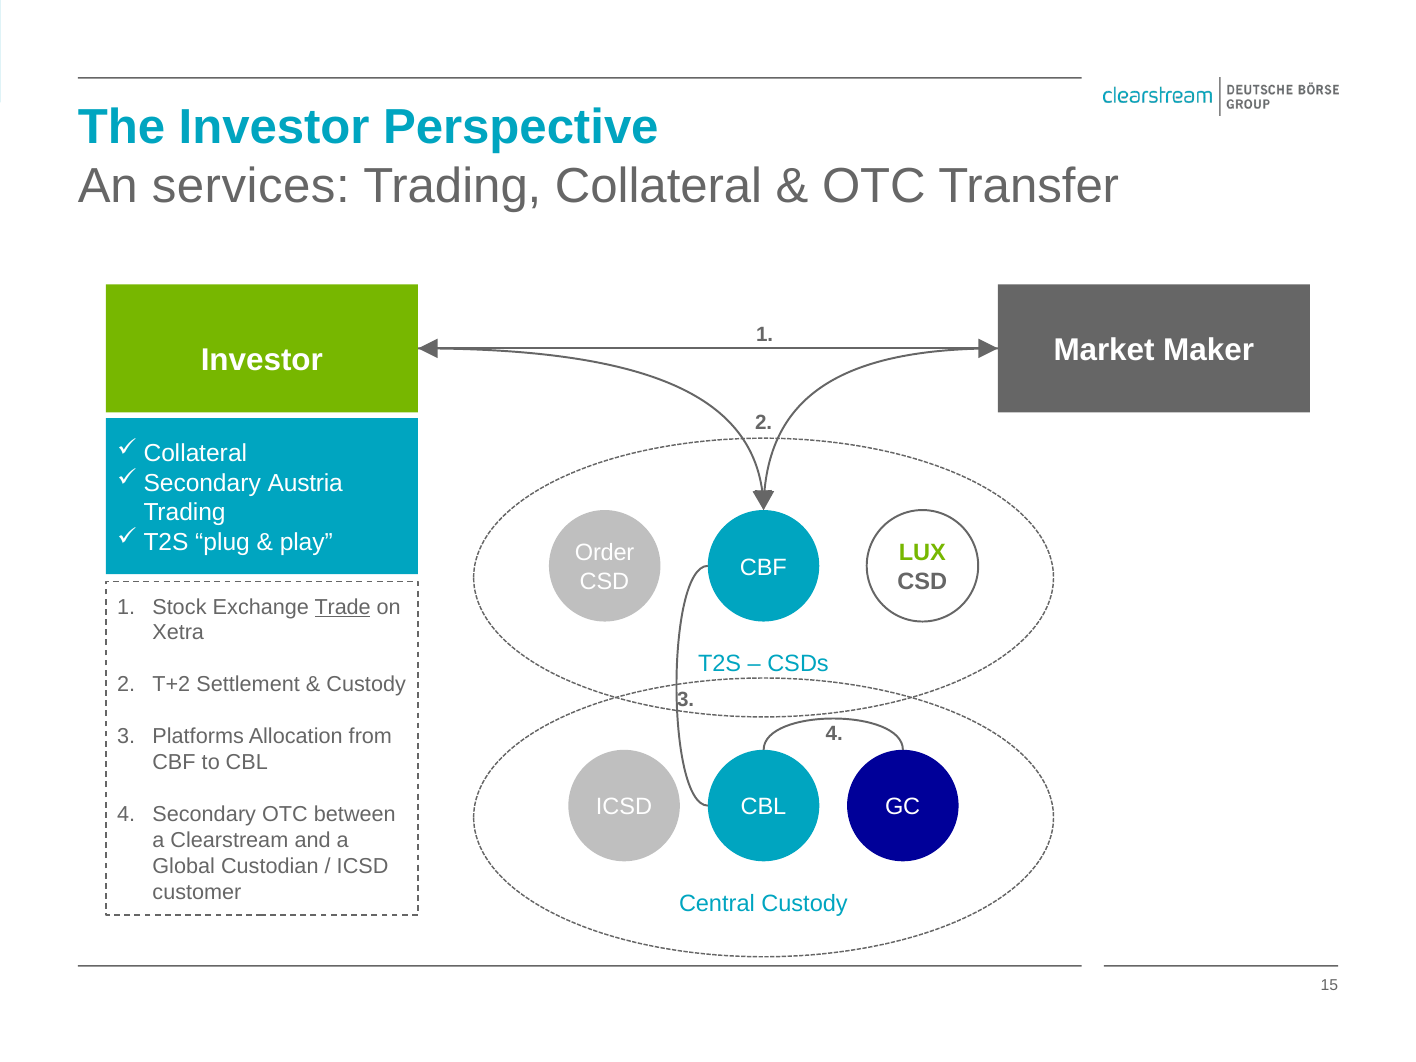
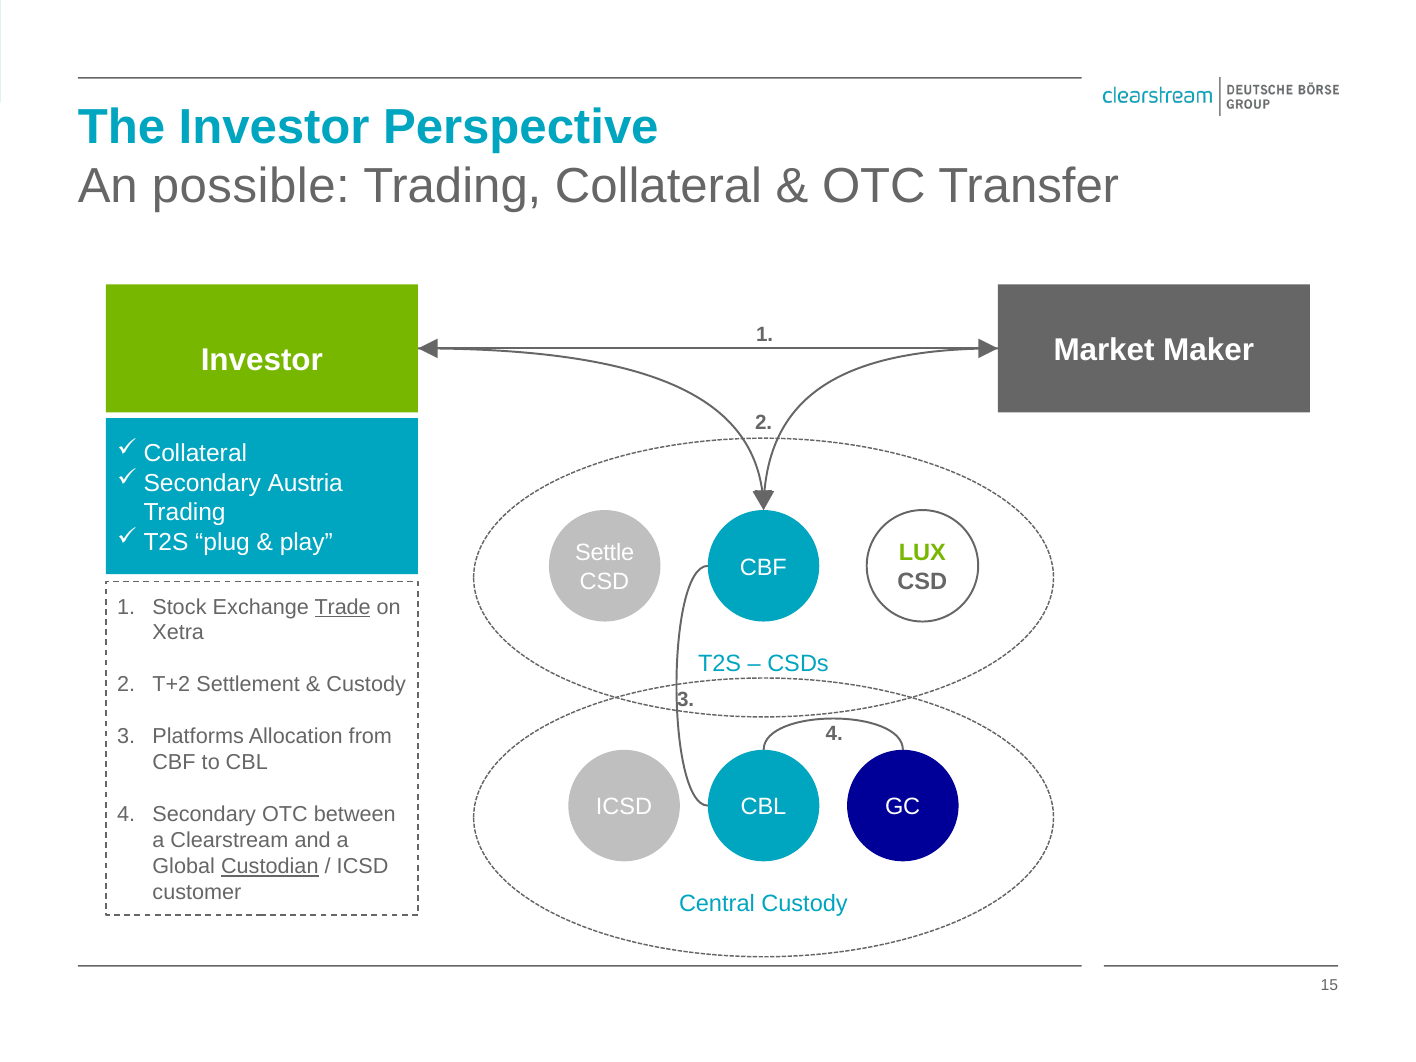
services: services -> possible
Order: Order -> Settle
Custodian underline: none -> present
